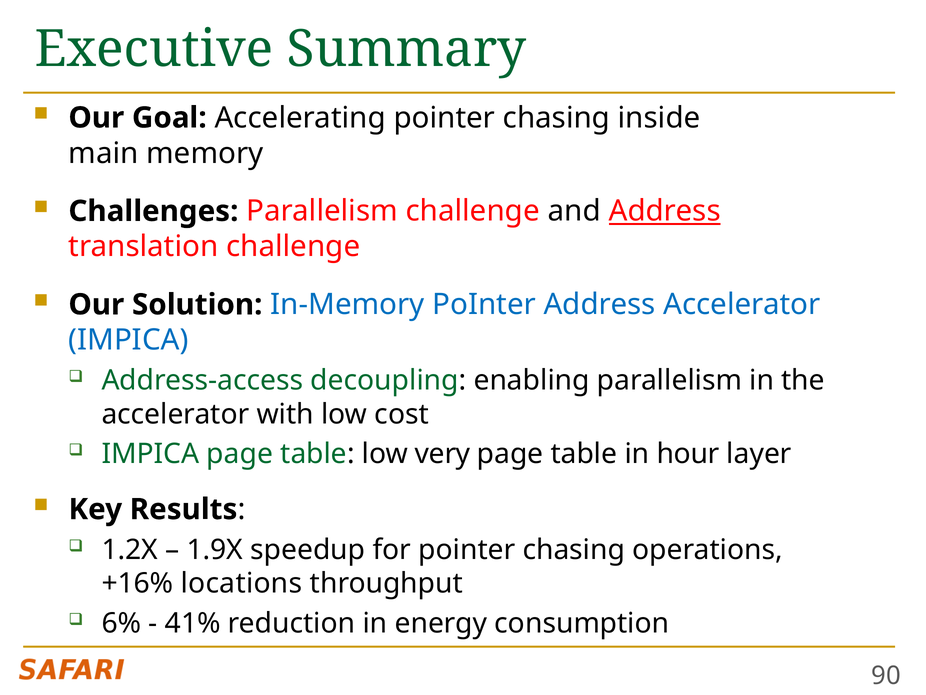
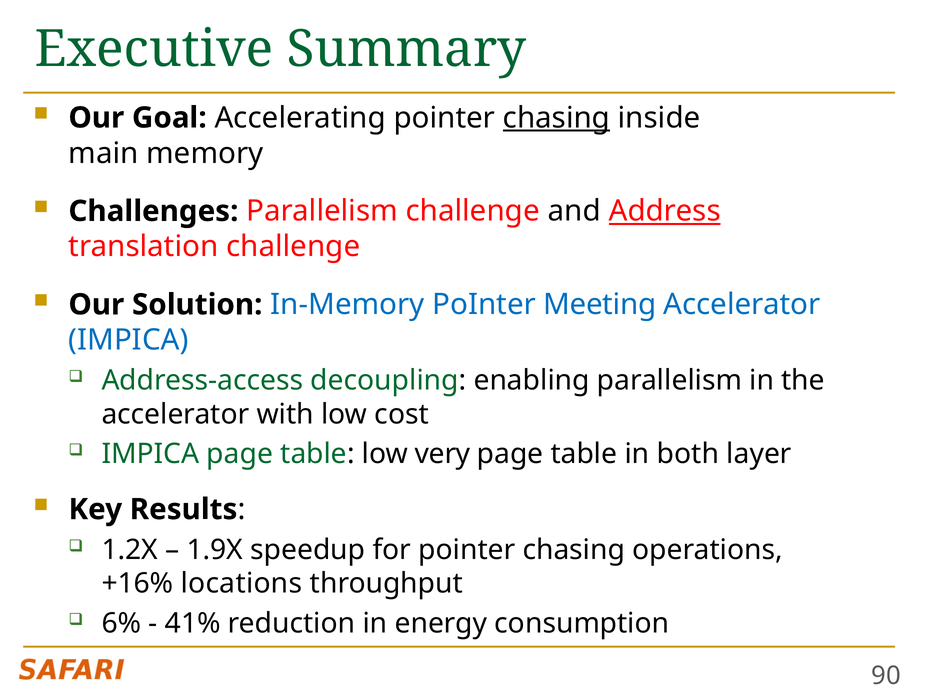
chasing at (557, 118) underline: none -> present
PoInter Address: Address -> Meeting
hour: hour -> both
